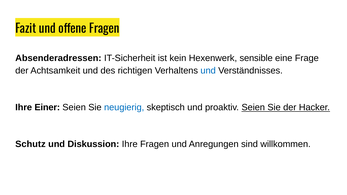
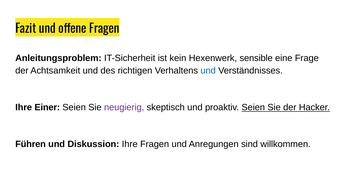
Absenderadressen: Absenderadressen -> Anleitungsproblem
neugierig colour: blue -> purple
Schutz: Schutz -> Führen
